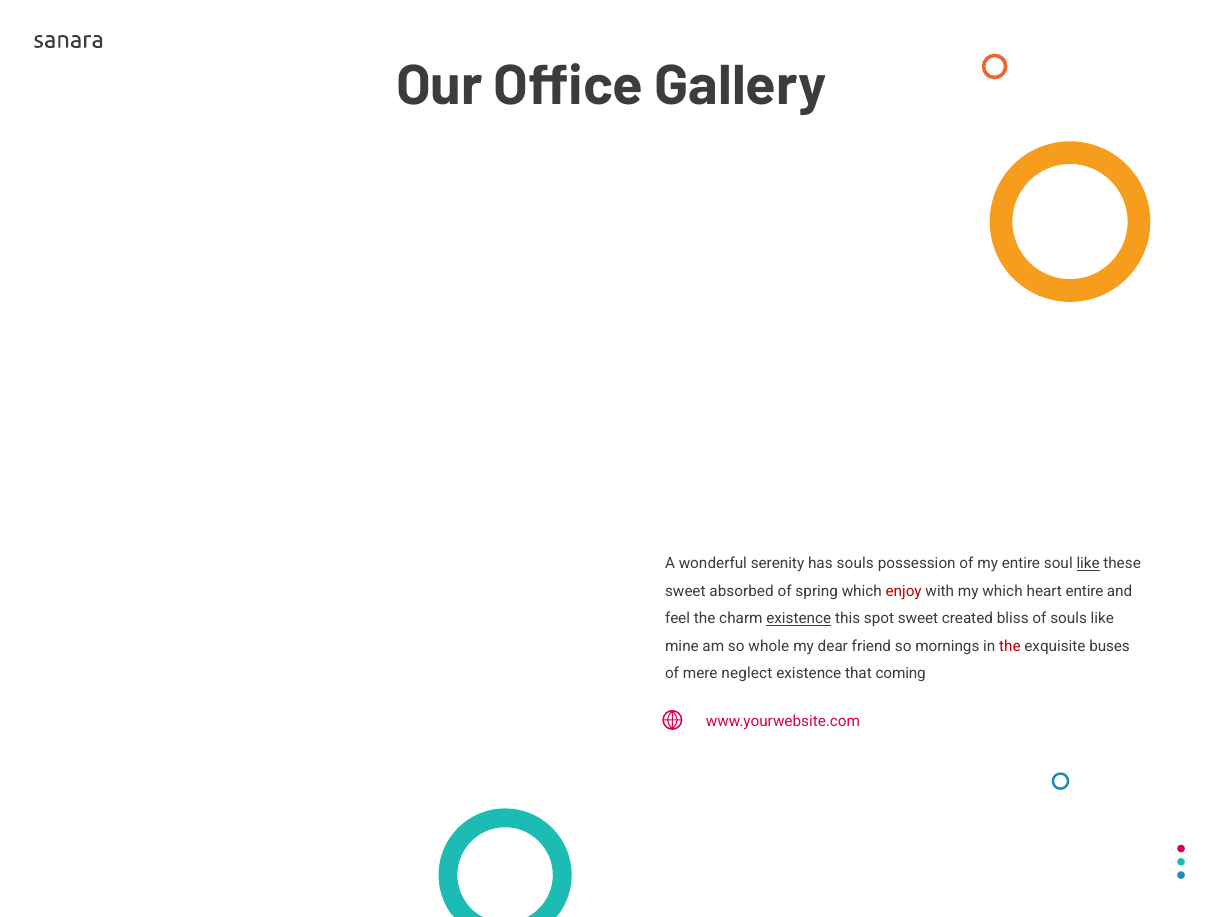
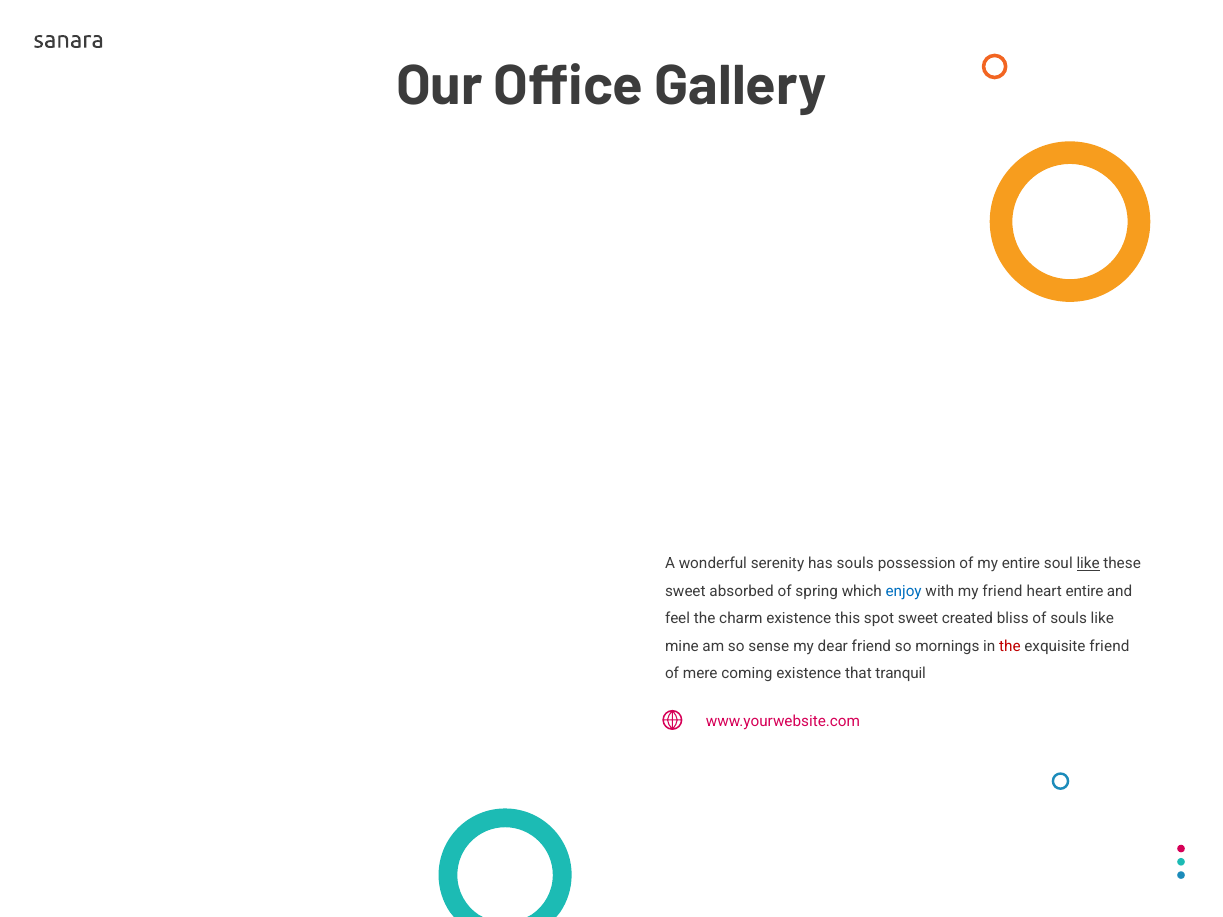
enjoy colour: red -> blue
my which: which -> friend
existence at (799, 619) underline: present -> none
whole: whole -> sense
exquisite buses: buses -> friend
neglect: neglect -> coming
coming: coming -> tranquil
